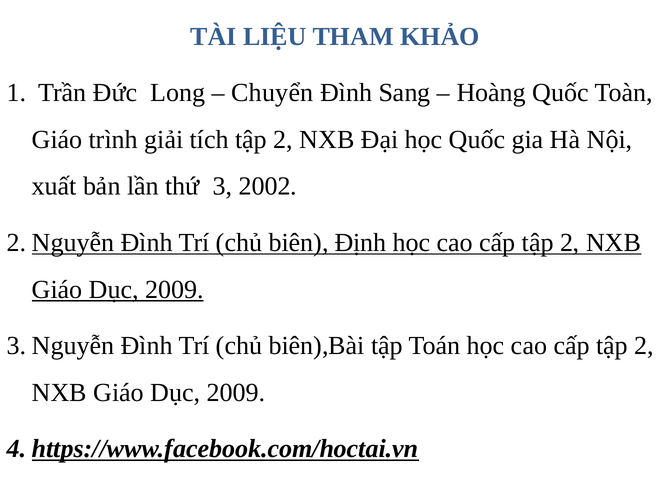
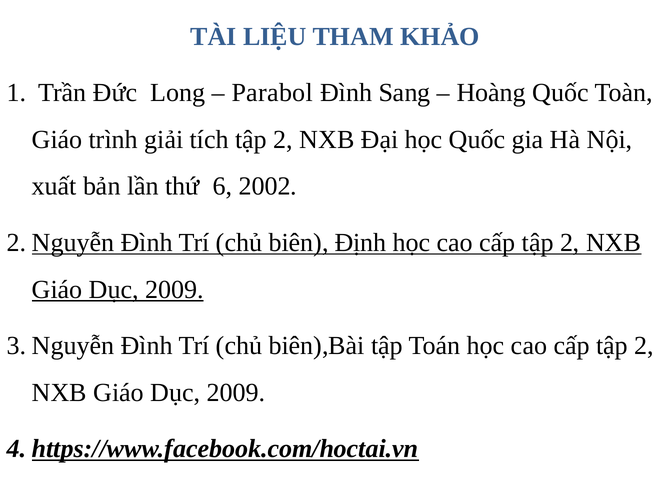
Chuyển: Chuyển -> Parabol
3: 3 -> 6
